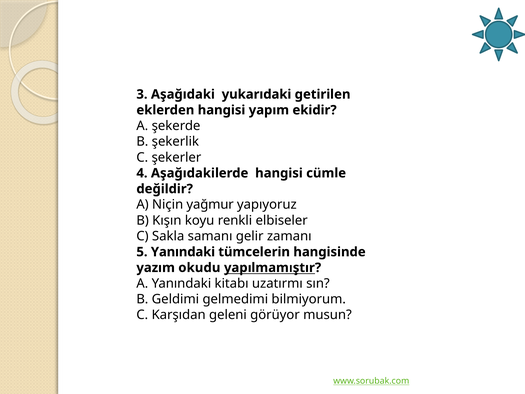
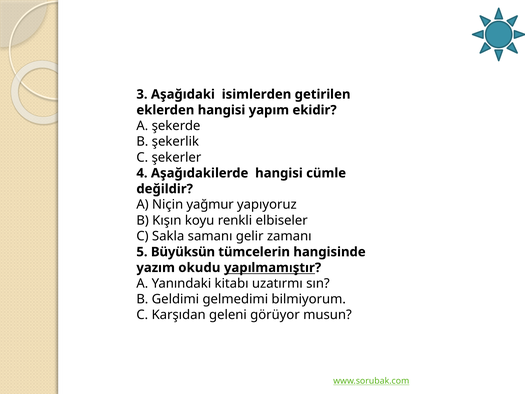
yukarıdaki: yukarıdaki -> isimlerden
5 Yanındaki: Yanındaki -> Büyüksün
